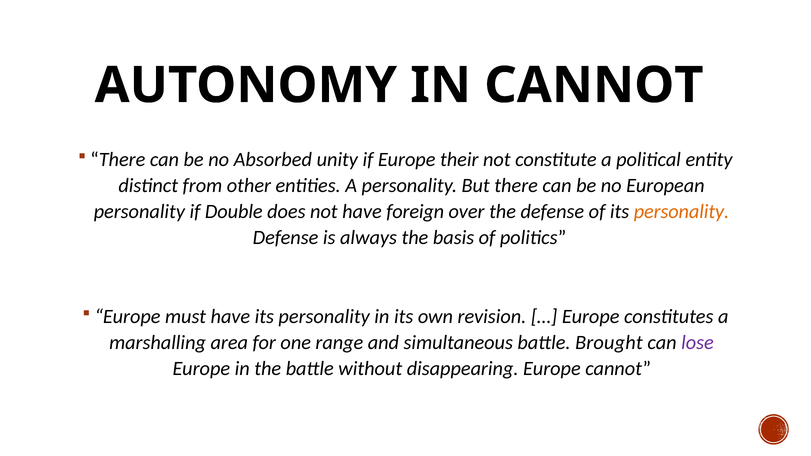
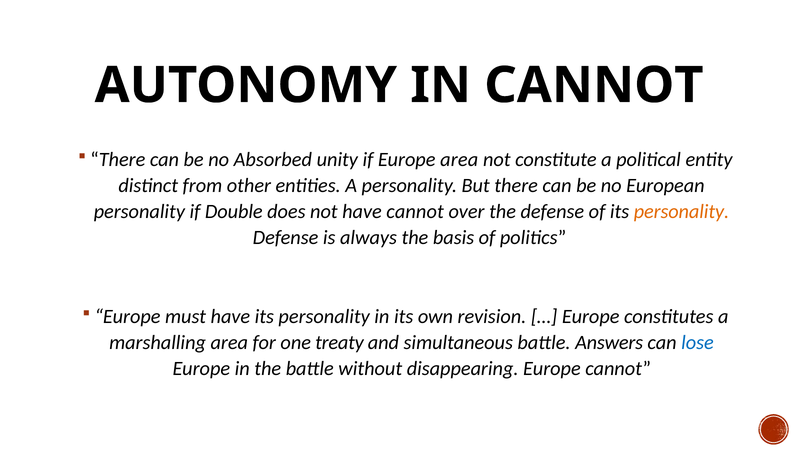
Europe their: their -> area
have foreign: foreign -> cannot
range: range -> treaty
Brought: Brought -> Answers
lose colour: purple -> blue
